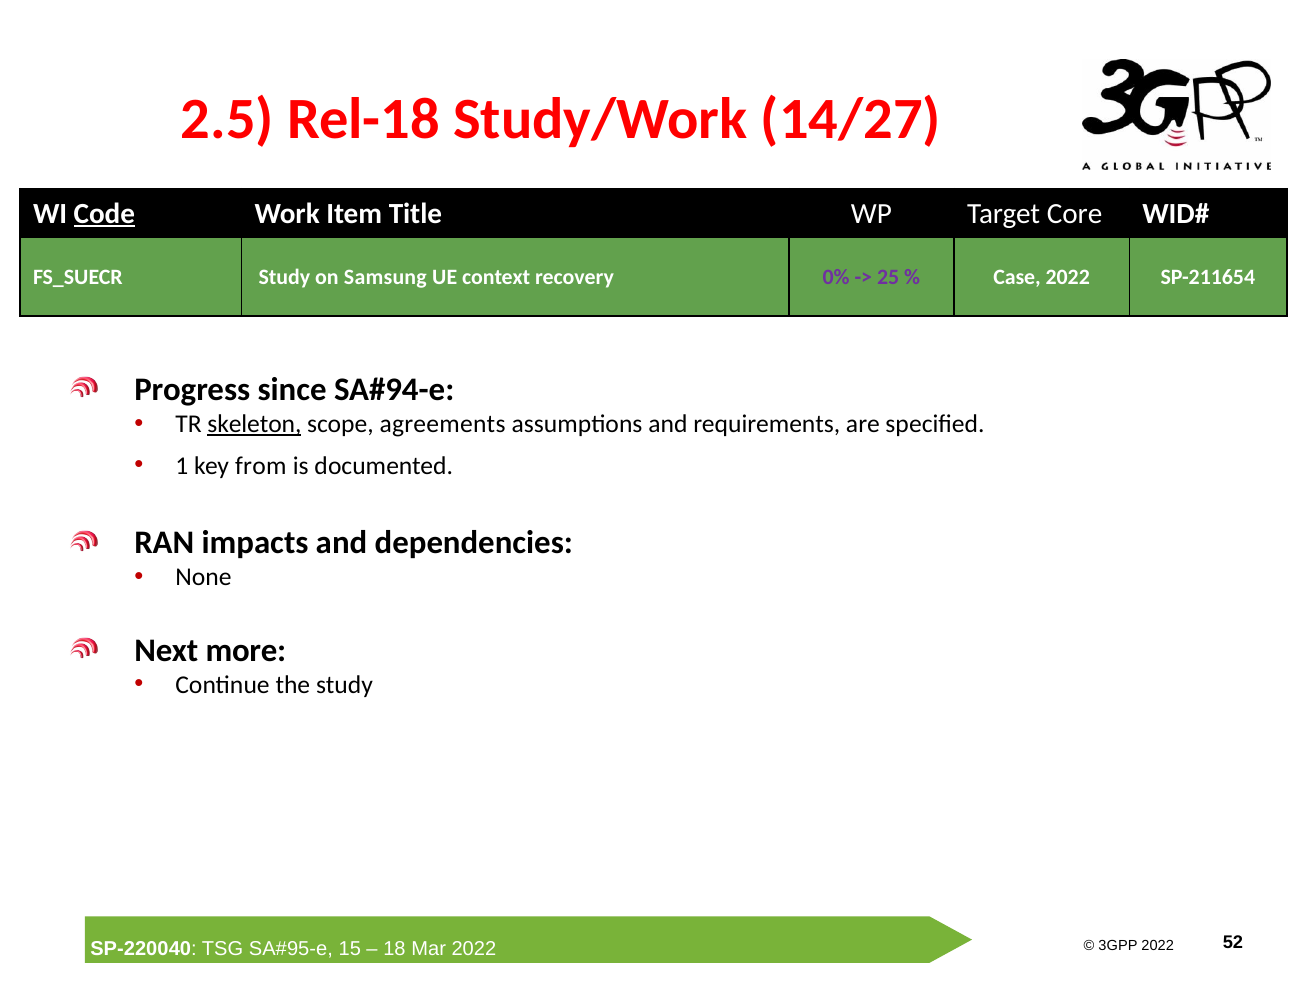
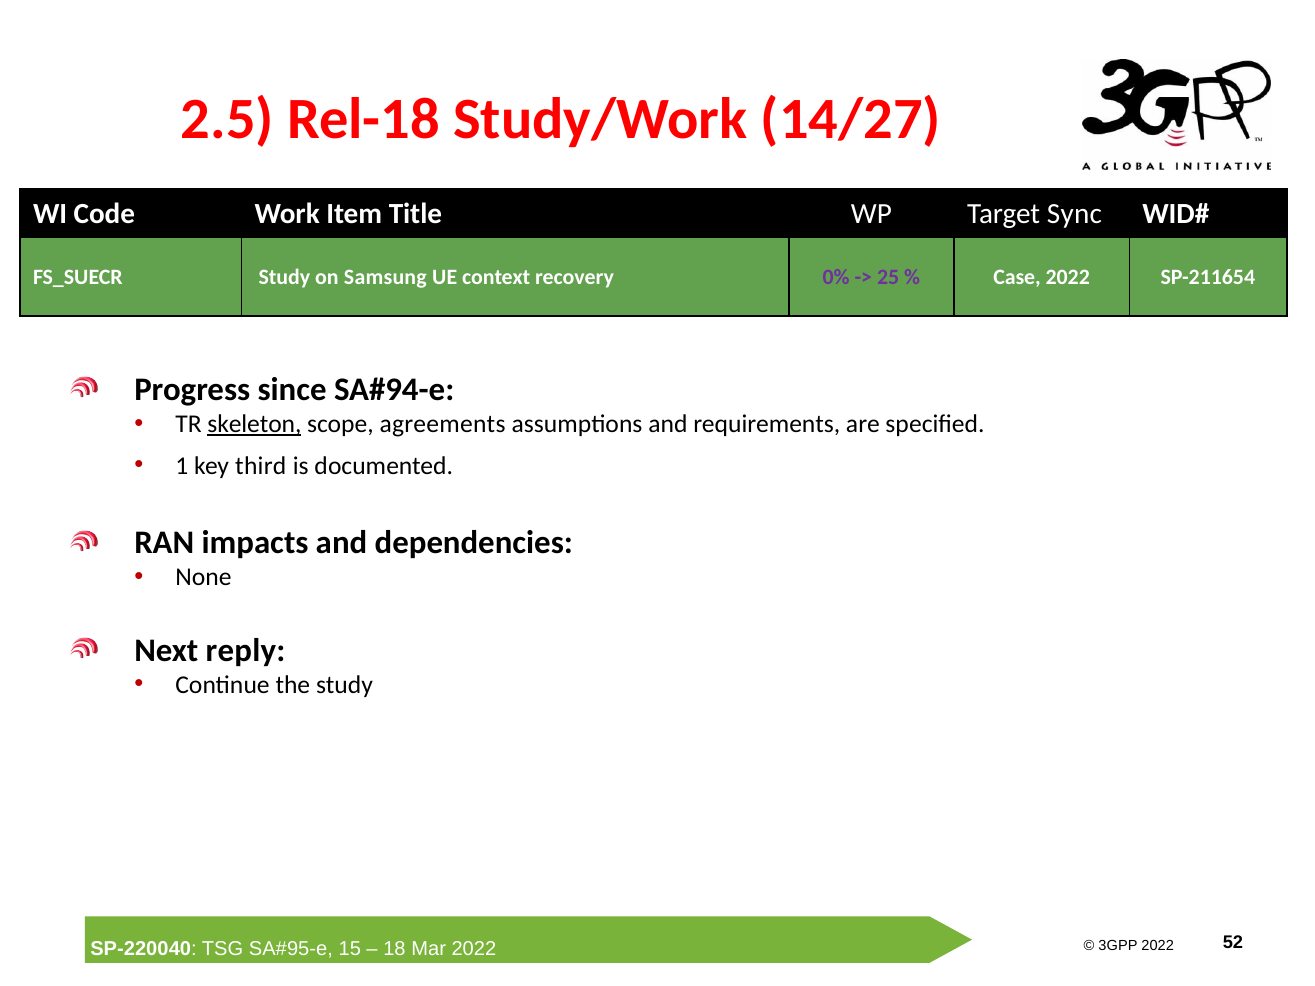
Code underline: present -> none
Core: Core -> Sync
from: from -> third
more: more -> reply
